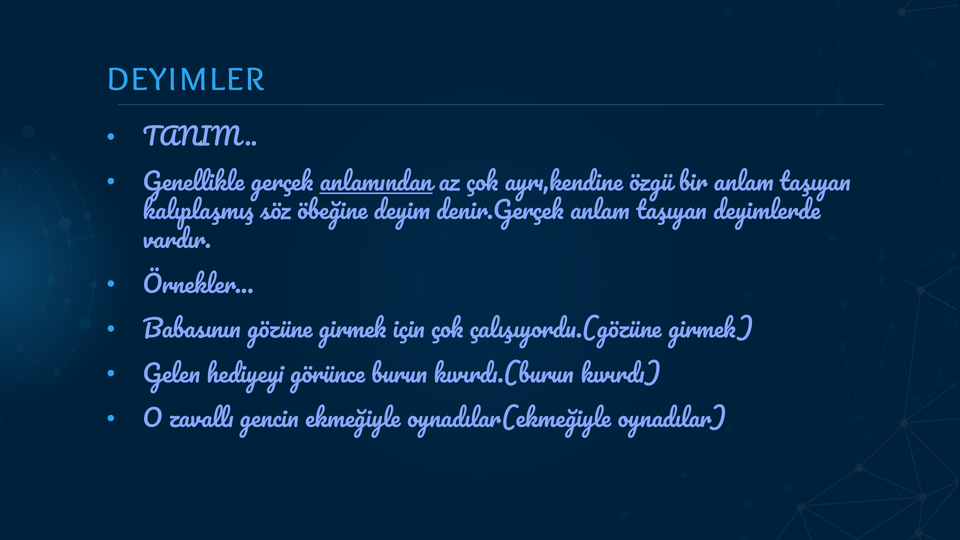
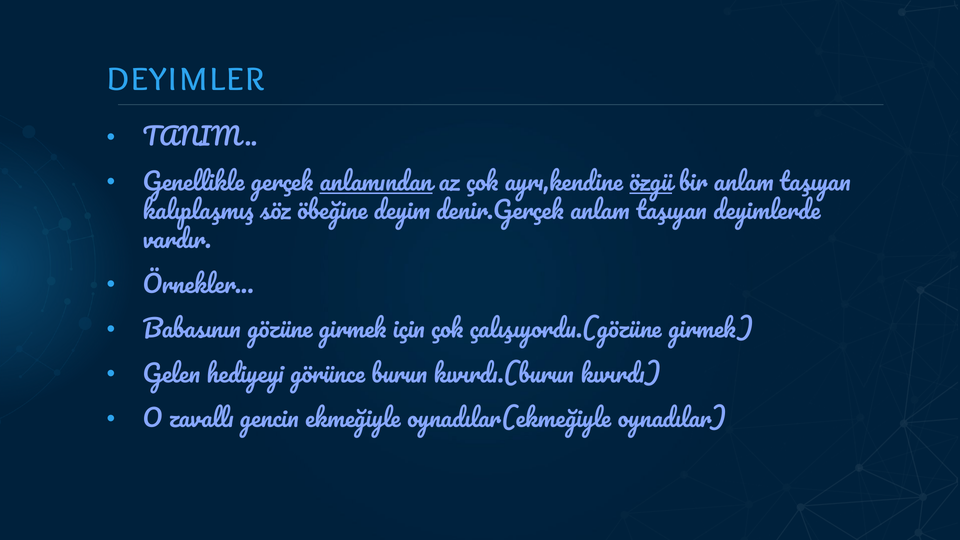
özgü underline: none -> present
